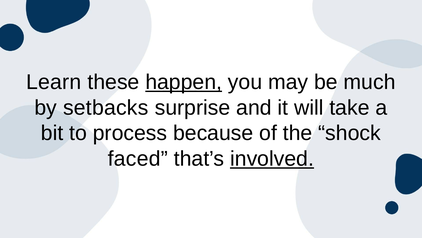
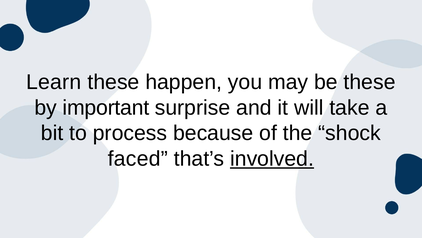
happen underline: present -> none
be much: much -> these
setbacks: setbacks -> important
